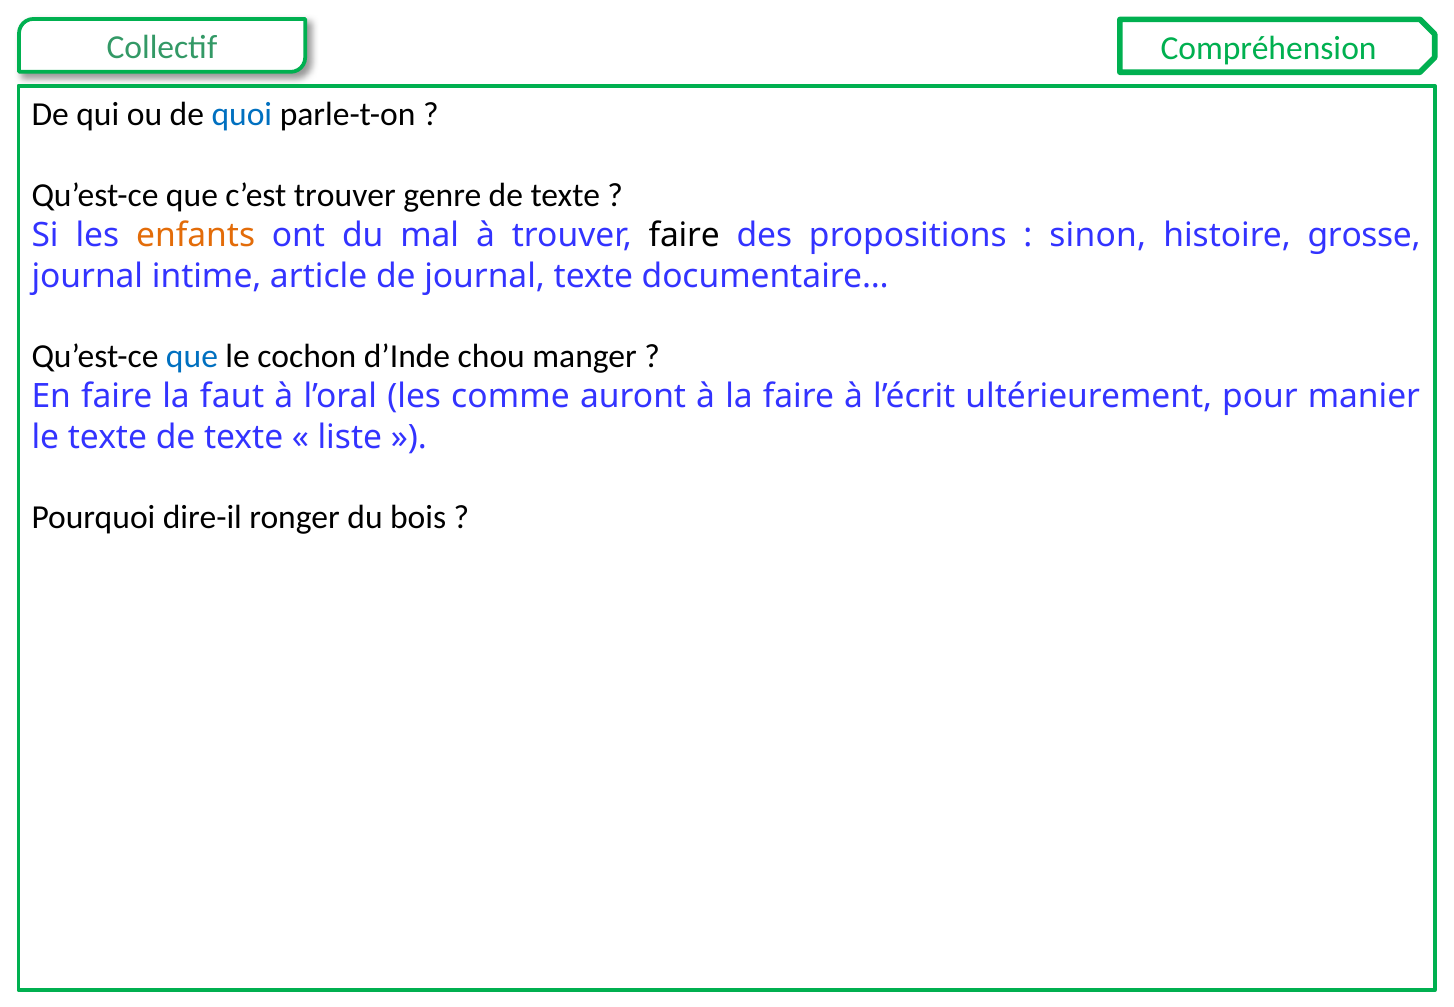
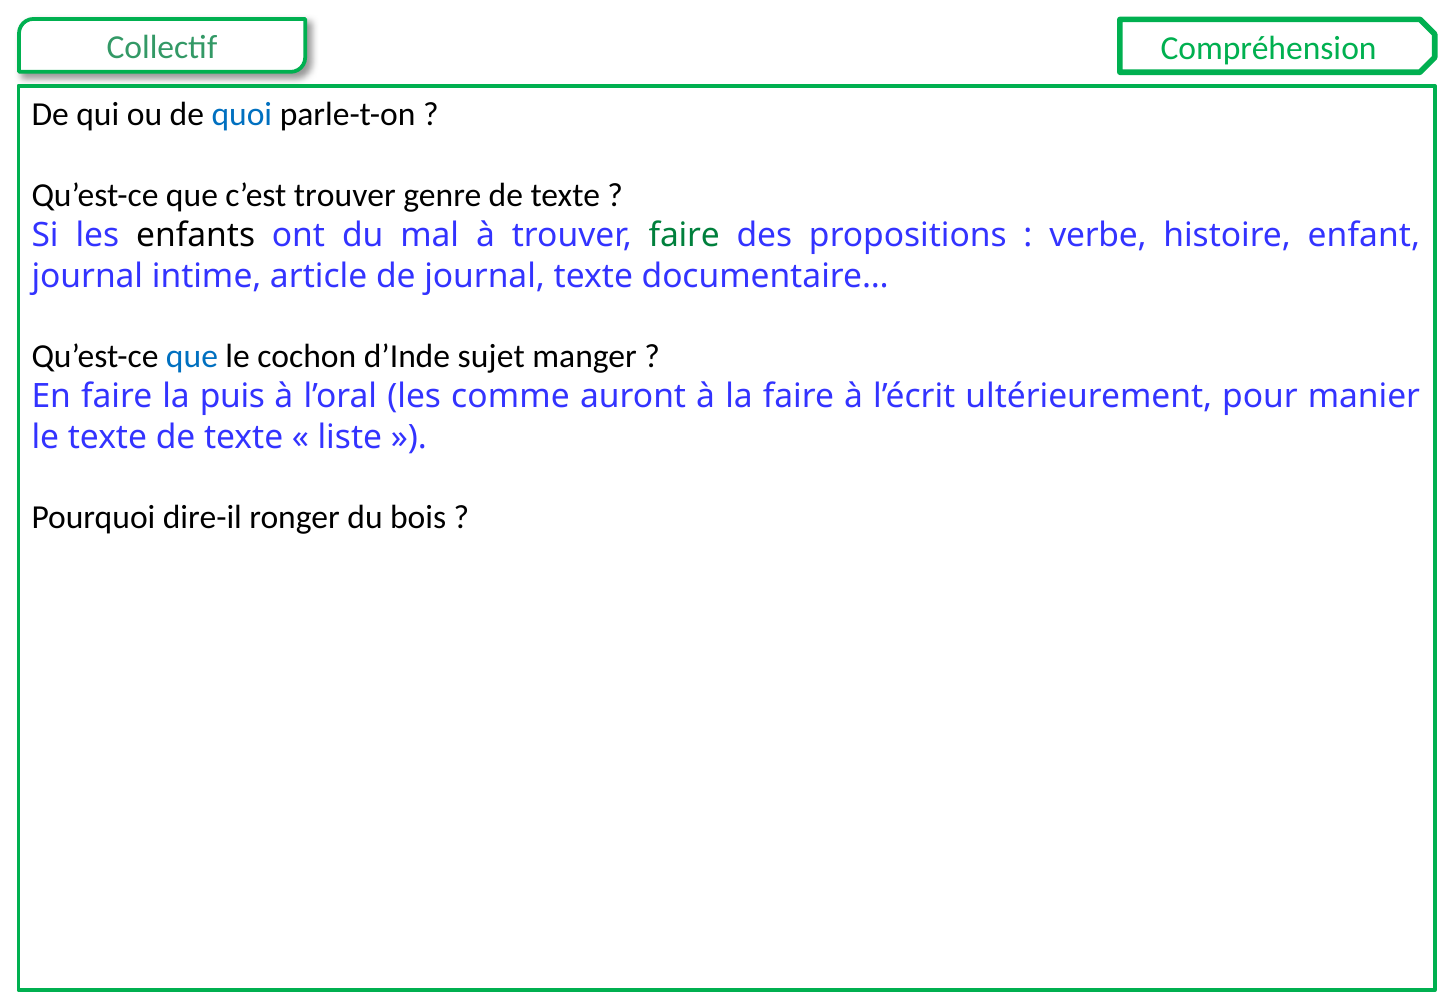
enfants colour: orange -> black
faire at (684, 236) colour: black -> green
sinon: sinon -> verbe
grosse: grosse -> enfant
chou: chou -> sujet
faut: faut -> puis
